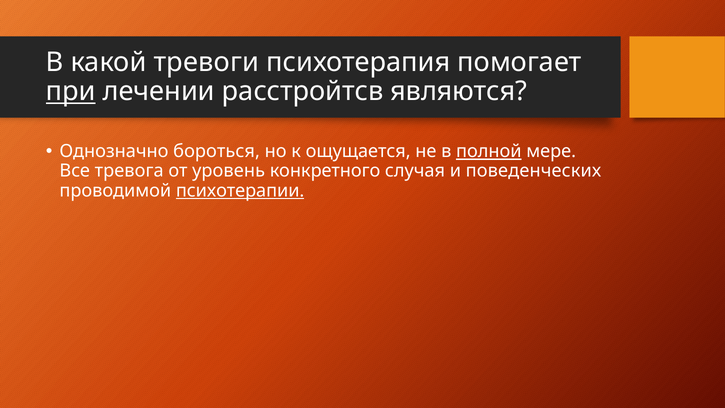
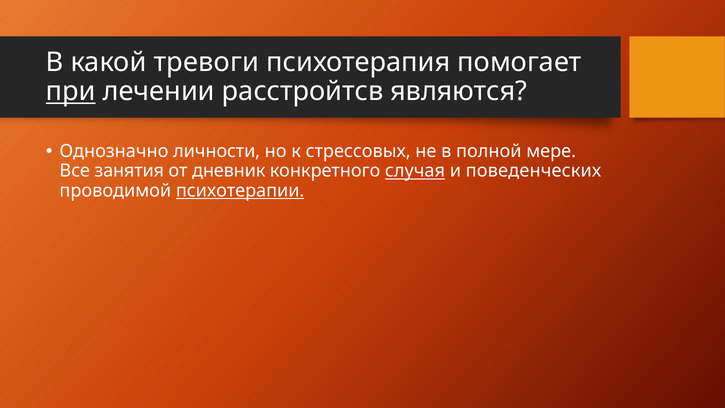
бороться: бороться -> личности
ощущается: ощущается -> стрессовых
полной underline: present -> none
тревога: тревога -> занятия
уровень: уровень -> дневник
случая underline: none -> present
